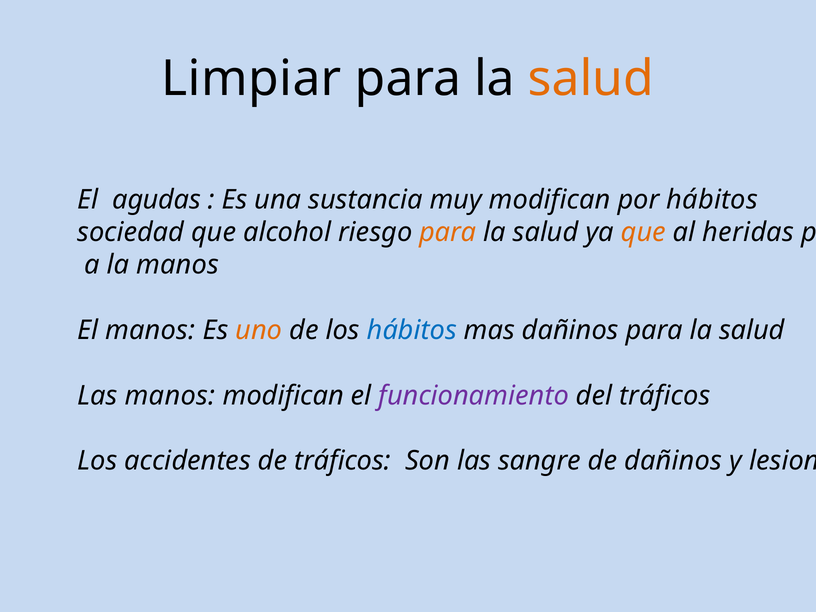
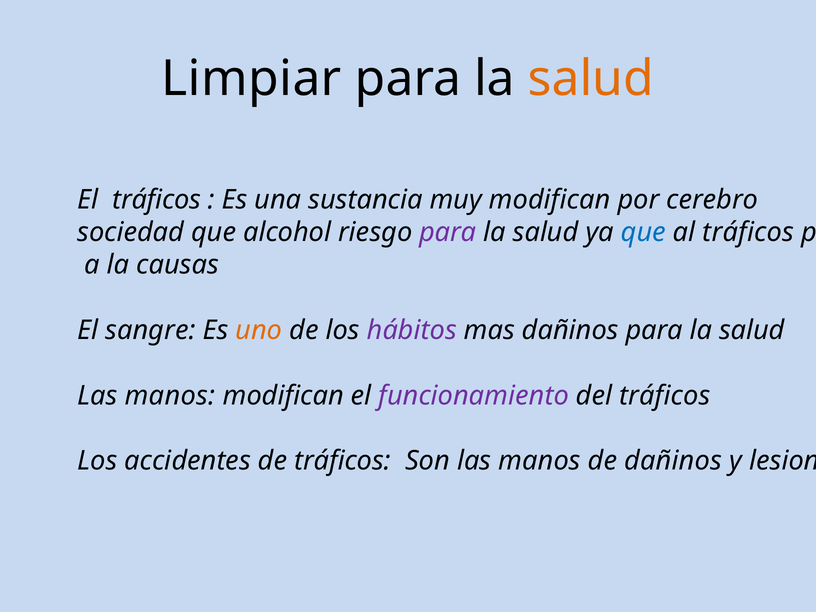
El agudas: agudas -> tráficos
por hábitos: hábitos -> cerebro
para at (448, 232) colour: orange -> purple
que at (643, 232) colour: orange -> blue
al heridas: heridas -> tráficos
la manos: manos -> causas
El manos: manos -> sangre
hábitos at (412, 330) colour: blue -> purple
Son las sangre: sangre -> manos
